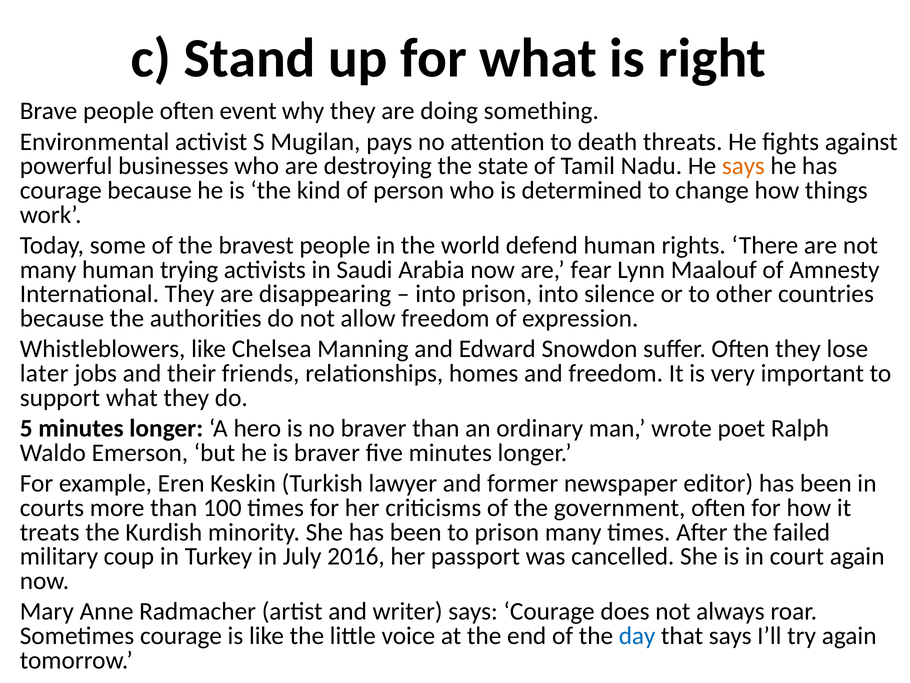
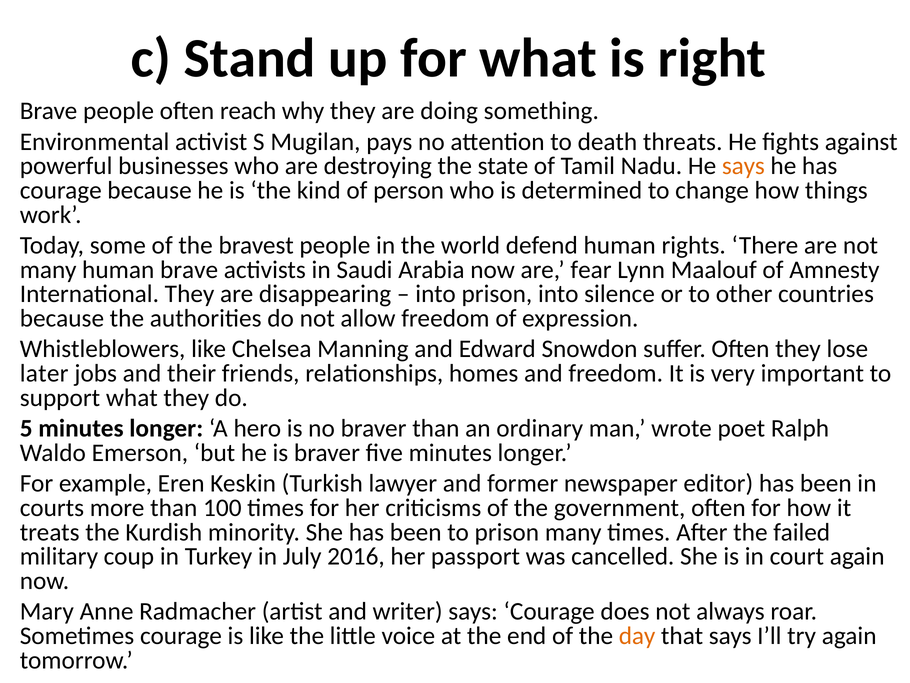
event: event -> reach
human trying: trying -> brave
day colour: blue -> orange
